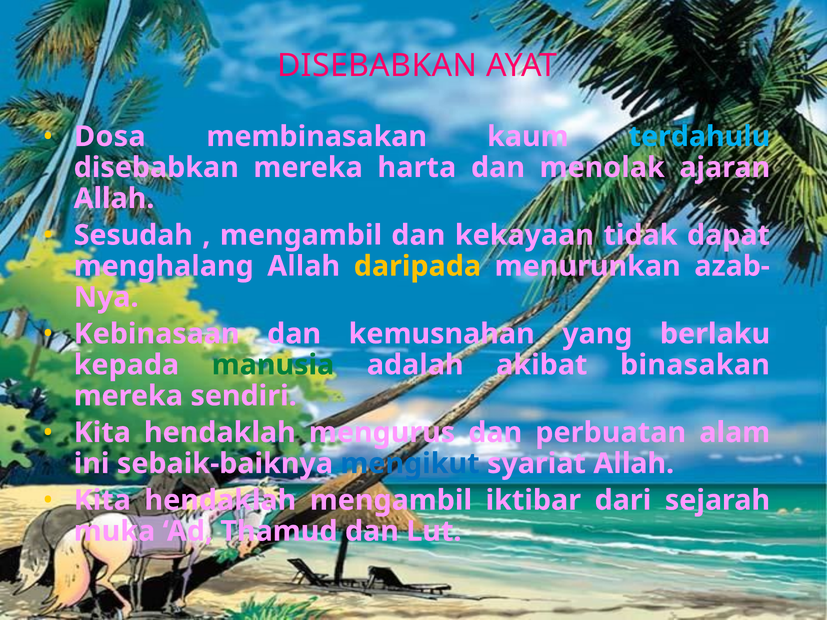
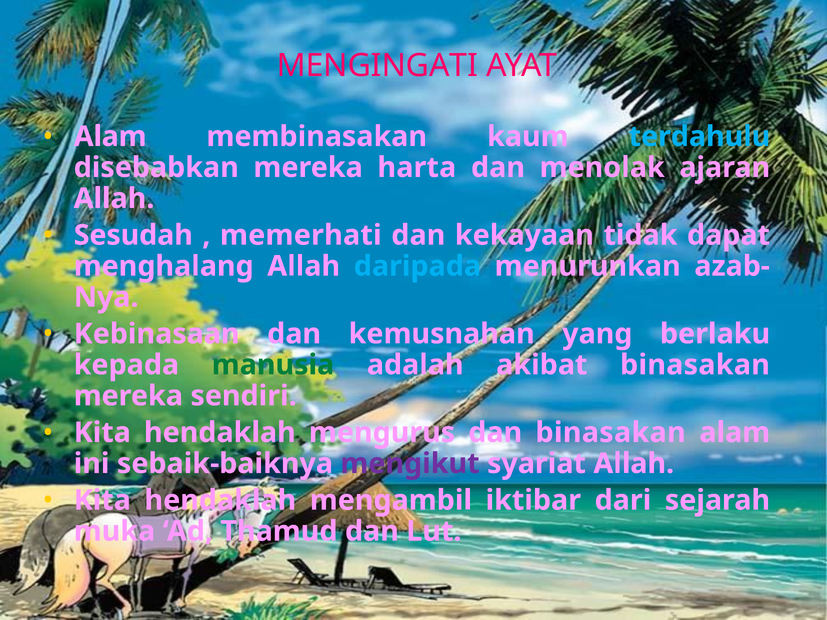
DISEBABKAN at (377, 66): DISEBABKAN -> MENGINGATI
Dosa at (110, 137): Dosa -> Alam
mengambil at (301, 235): mengambil -> memerhati
daripada colour: yellow -> light blue
dan perbuatan: perbuatan -> binasakan
mengikut colour: blue -> purple
